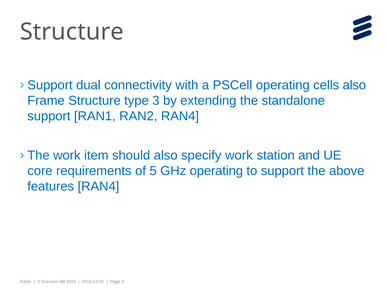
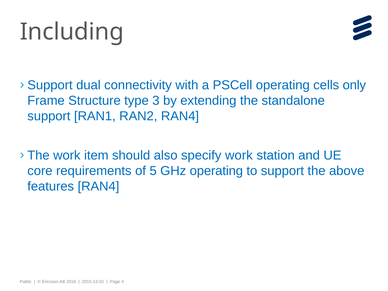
Structure at (72, 32): Structure -> Including
cells also: also -> only
